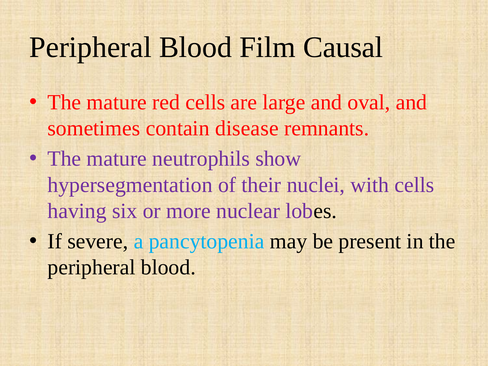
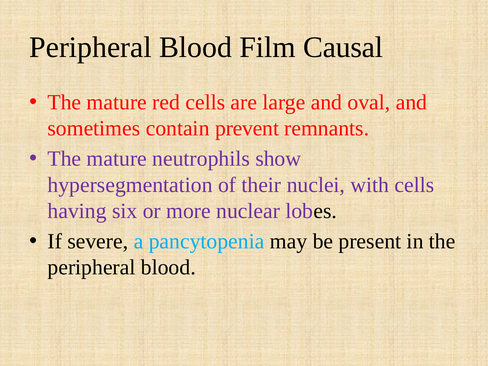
disease: disease -> prevent
